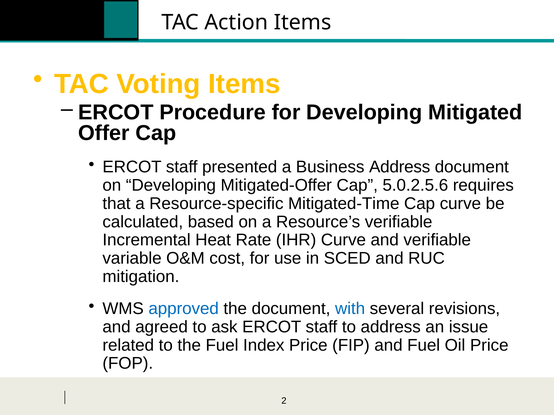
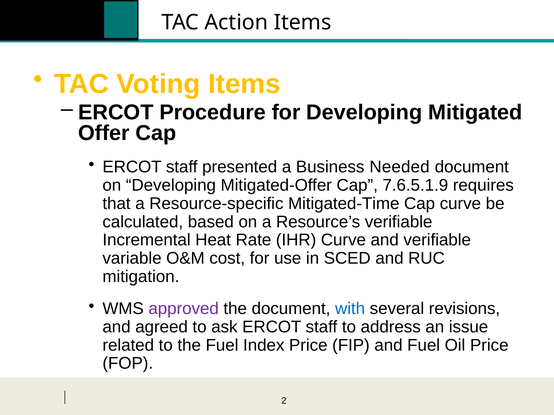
Business Address: Address -> Needed
5.0.2.5.6: 5.0.2.5.6 -> 7.6.5.1.9
approved colour: blue -> purple
